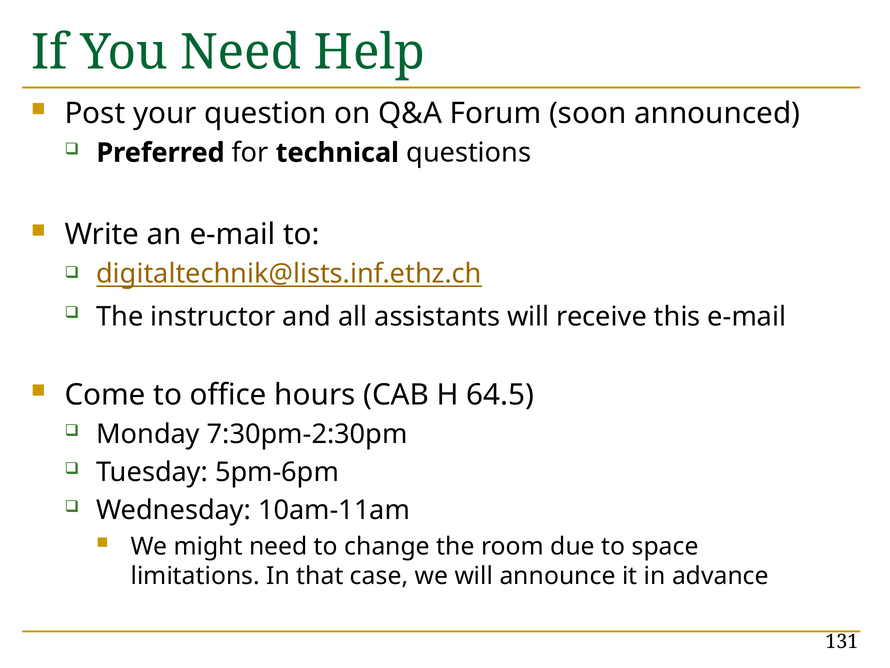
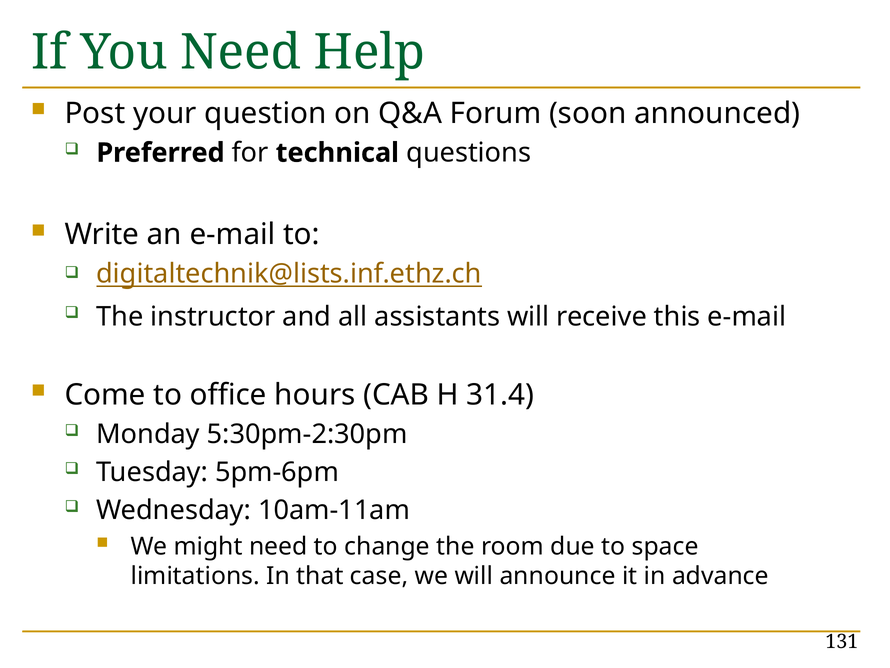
64.5: 64.5 -> 31.4
7:30pm-2:30pm: 7:30pm-2:30pm -> 5:30pm-2:30pm
